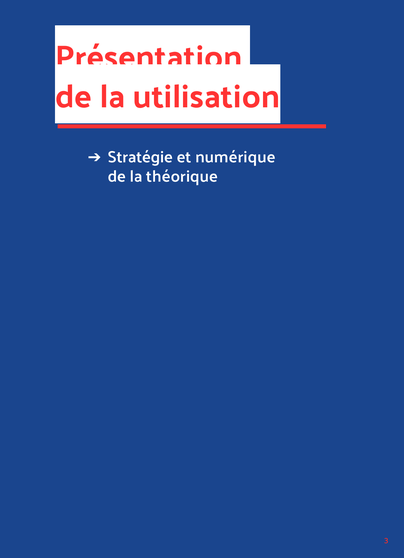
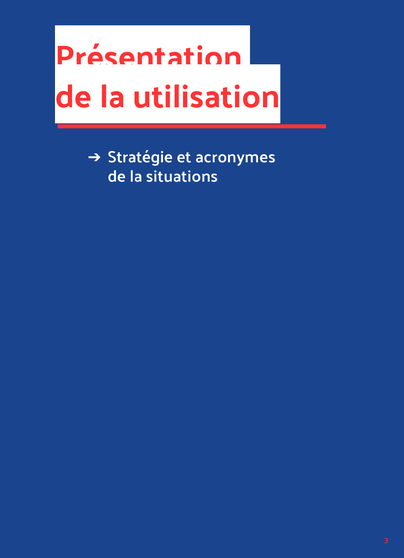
numérique: numérique -> acronymes
théorique: théorique -> situations
